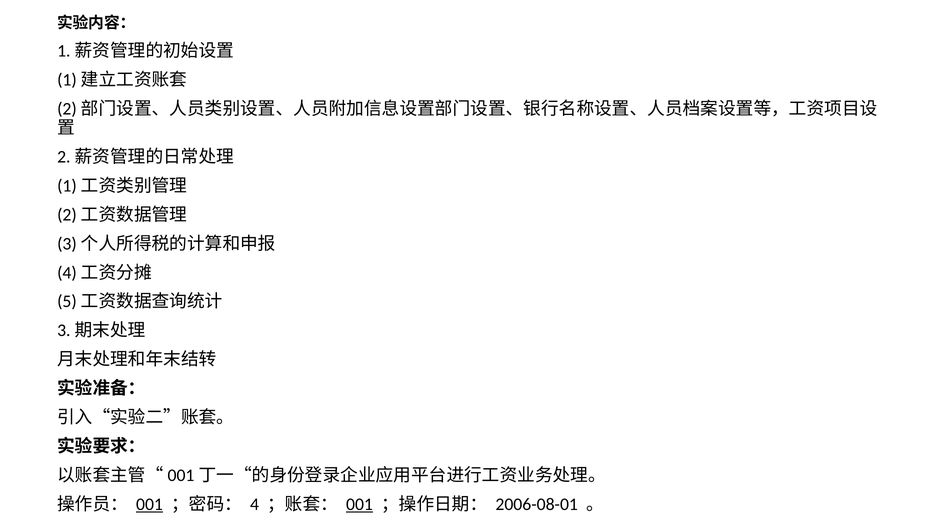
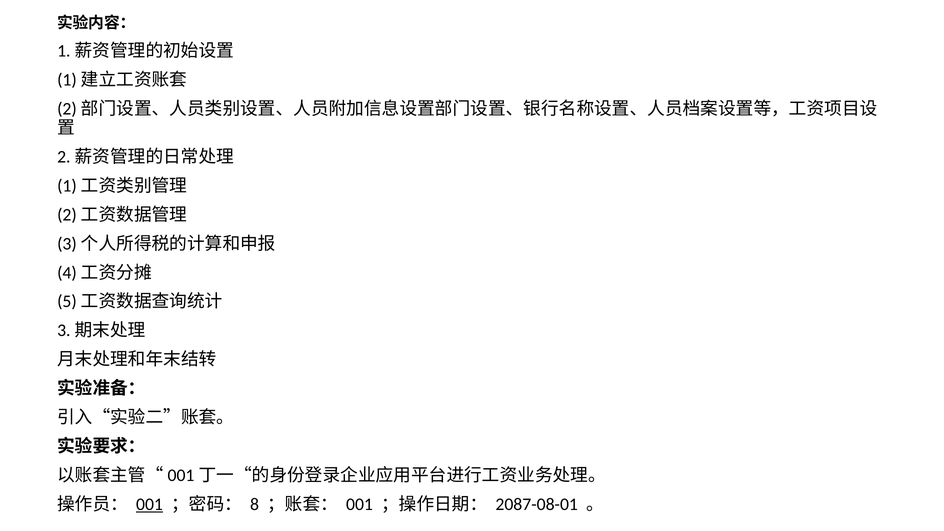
4: 4 -> 8
001 at (360, 504) underline: present -> none
2006-08-01: 2006-08-01 -> 2087-08-01
